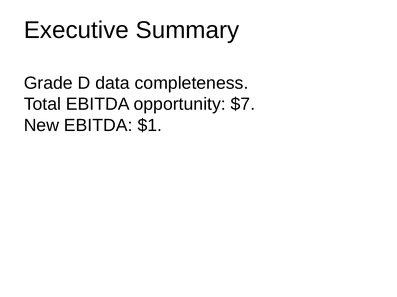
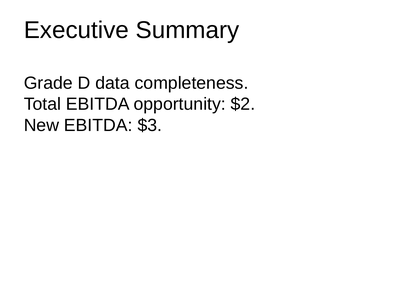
$7: $7 -> $2
$1: $1 -> $3
